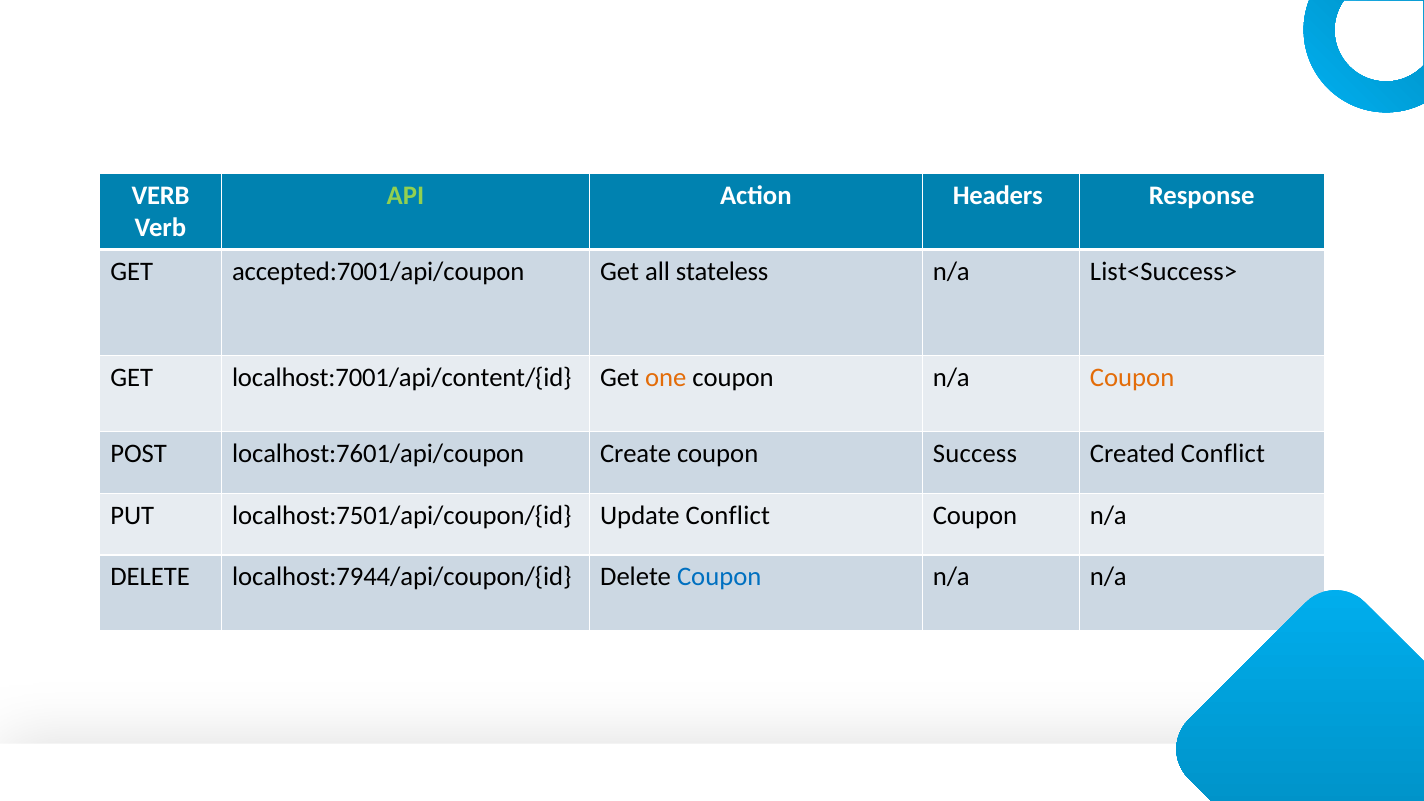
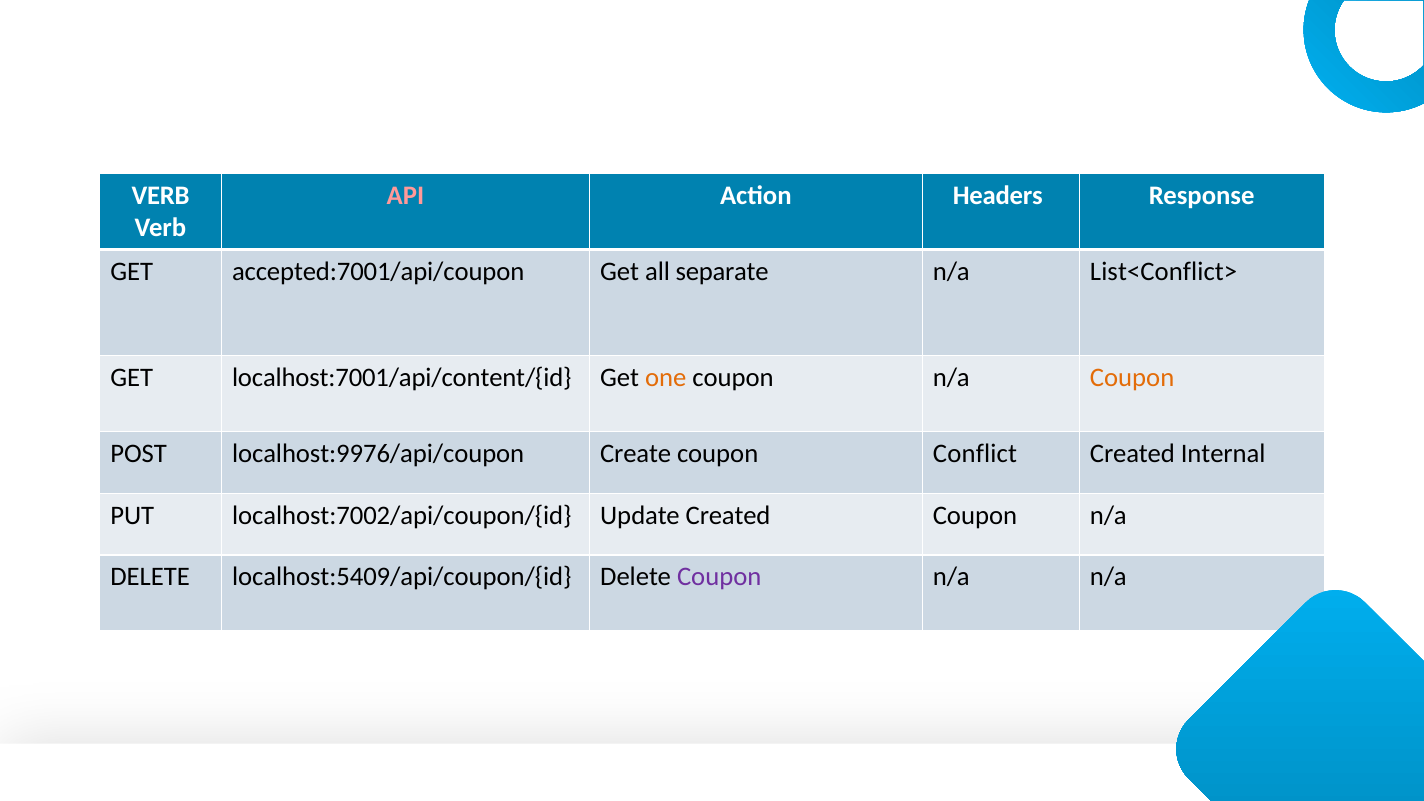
API colour: light green -> pink
stateless: stateless -> separate
List<Success>: List<Success> -> List<Conflict>
localhost:7601/api/coupon: localhost:7601/api/coupon -> localhost:9976/api/coupon
Success: Success -> Conflict
Created Conflict: Conflict -> Internal
localhost:7501/api/coupon/{id: localhost:7501/api/coupon/{id -> localhost:7002/api/coupon/{id
Update Conflict: Conflict -> Created
localhost:7944/api/coupon/{id: localhost:7944/api/coupon/{id -> localhost:5409/api/coupon/{id
Coupon at (719, 577) colour: blue -> purple
